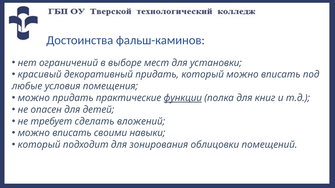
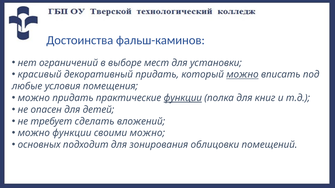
можно at (242, 75) underline: none -> present
вписать at (72, 133): вписать -> функции
своими навыки: навыки -> можно
который at (39, 145): который -> основных
